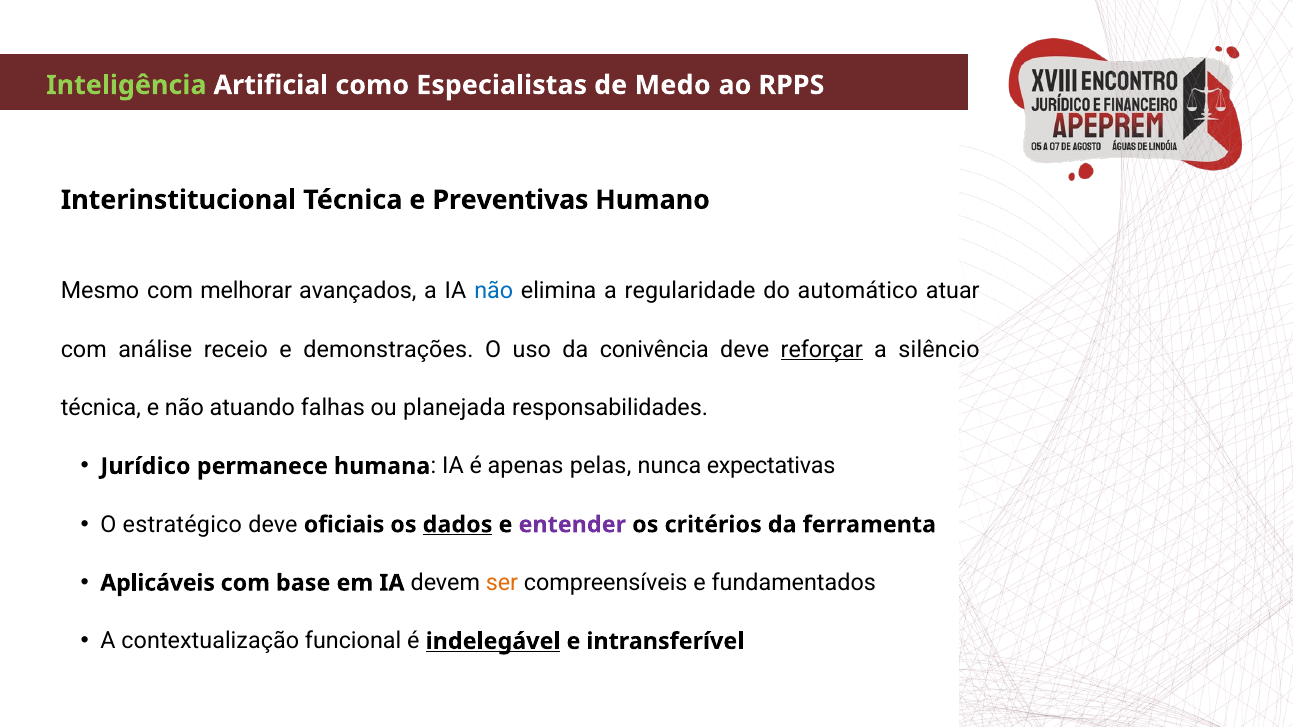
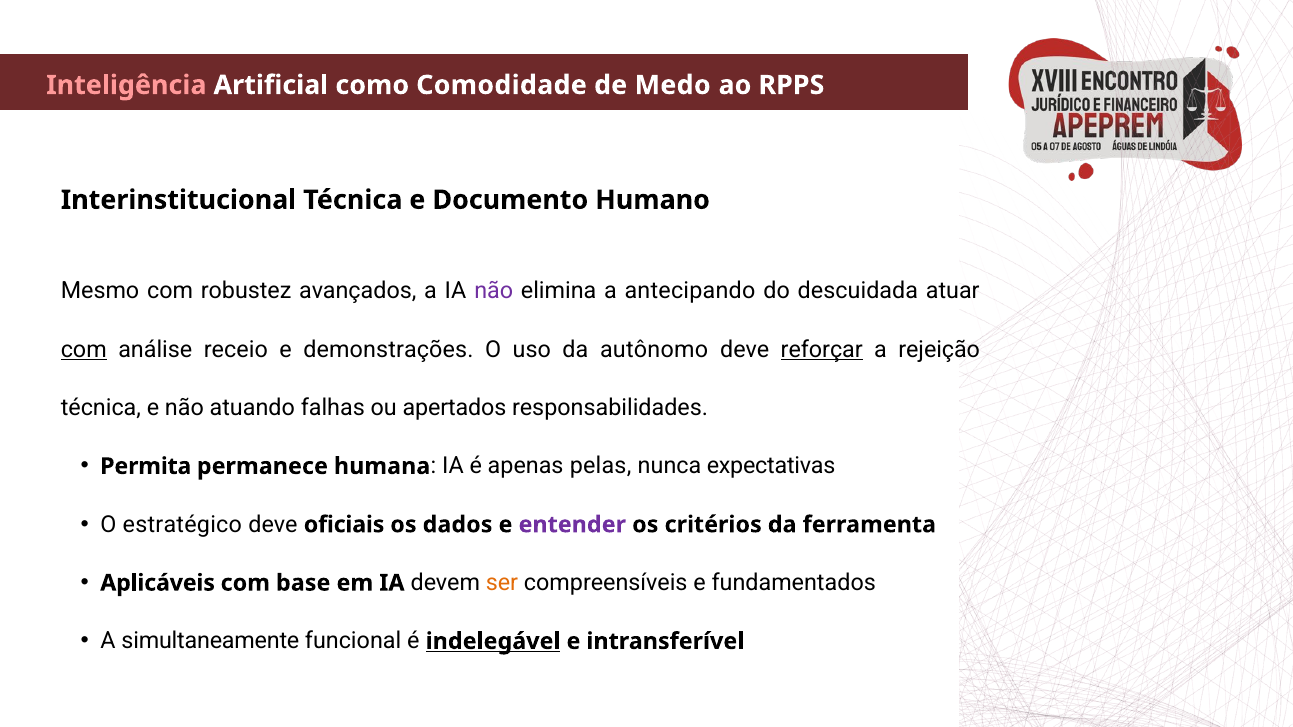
Inteligência colour: light green -> pink
Especialistas: Especialistas -> Comodidade
Preventivas: Preventivas -> Documento
melhorar: melhorar -> robustez
não at (494, 291) colour: blue -> purple
regularidade: regularidade -> antecipando
automático: automático -> descuidada
com at (84, 350) underline: none -> present
conivência: conivência -> autônomo
silêncio: silêncio -> rejeição
planejada: planejada -> apertados
Jurídico: Jurídico -> Permita
dados underline: present -> none
contextualização: contextualização -> simultaneamente
